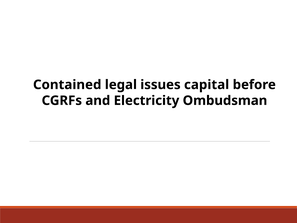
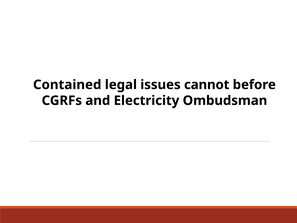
capital: capital -> cannot
